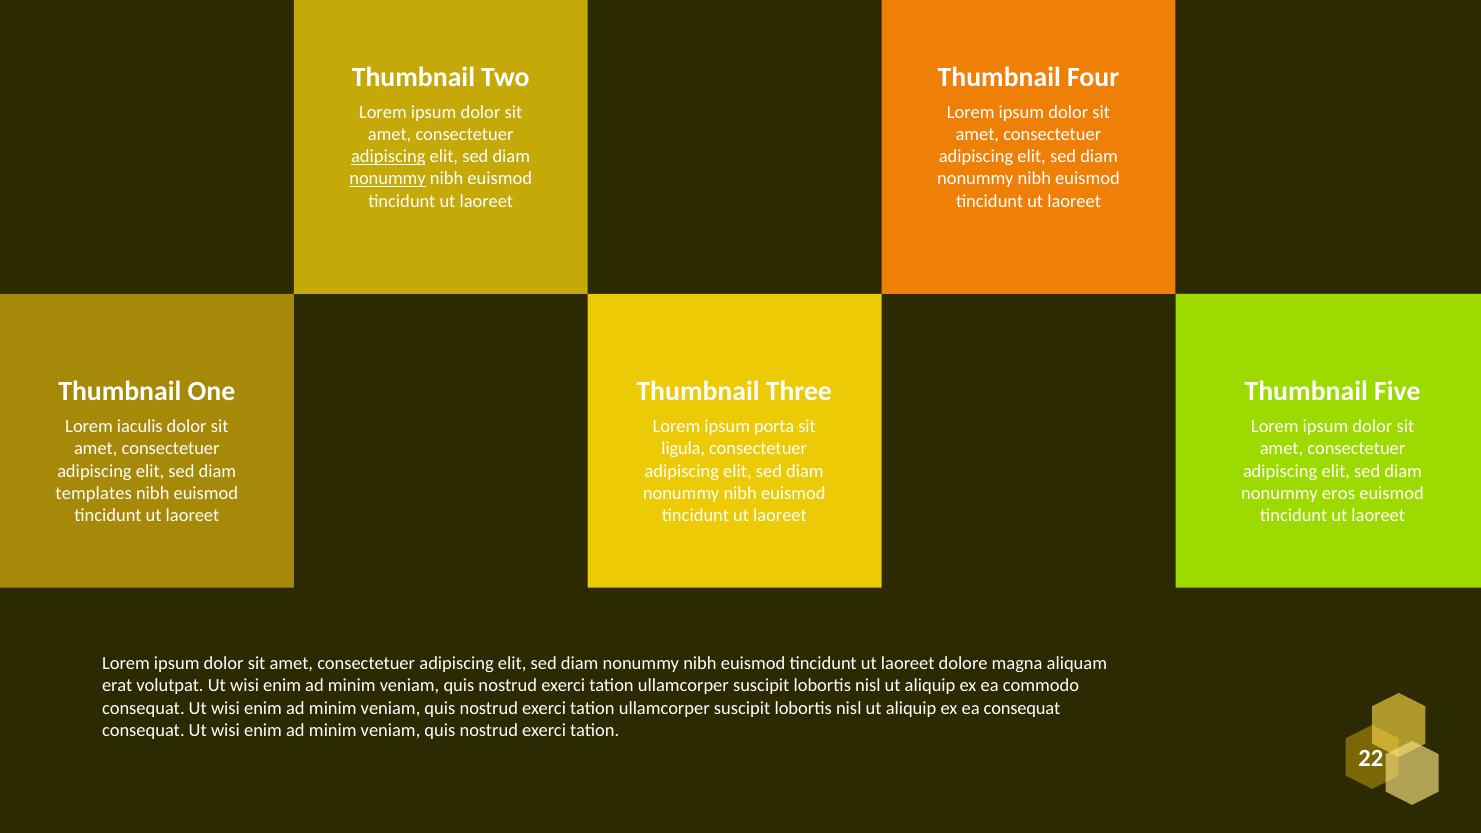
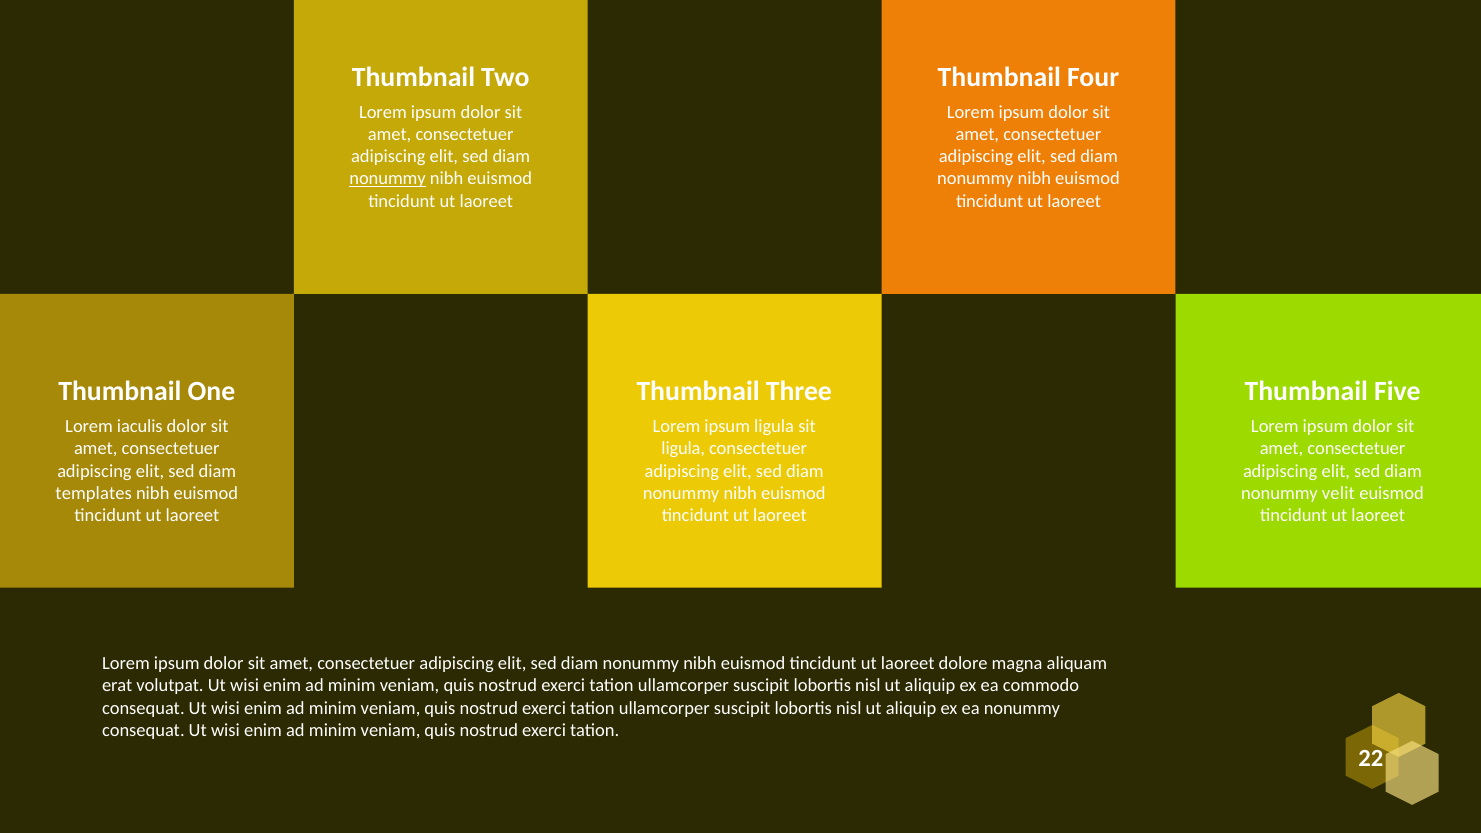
adipiscing at (388, 157) underline: present -> none
ipsum porta: porta -> ligula
eros: eros -> velit
ea consequat: consequat -> nonummy
